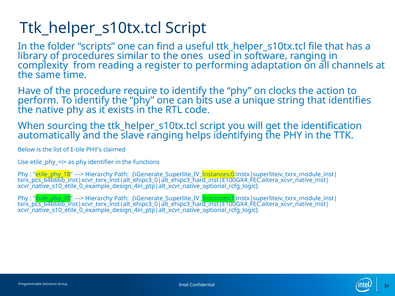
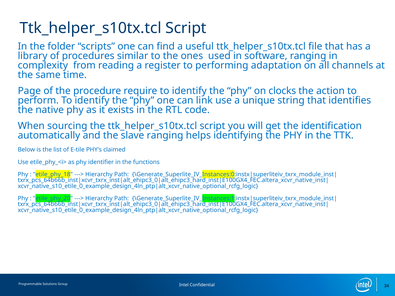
Have: Have -> Page
bits: bits -> link
